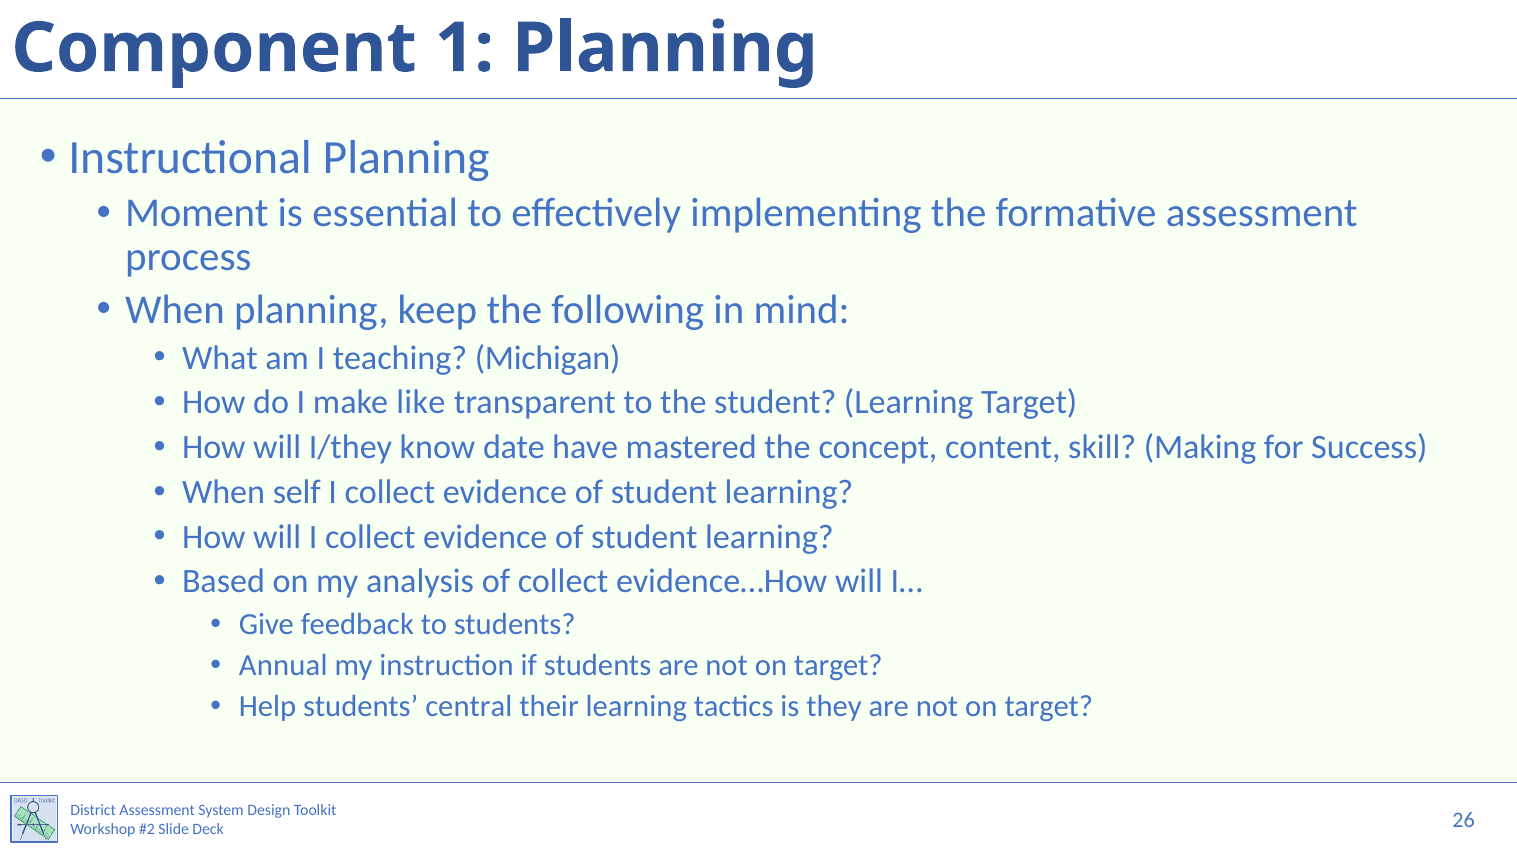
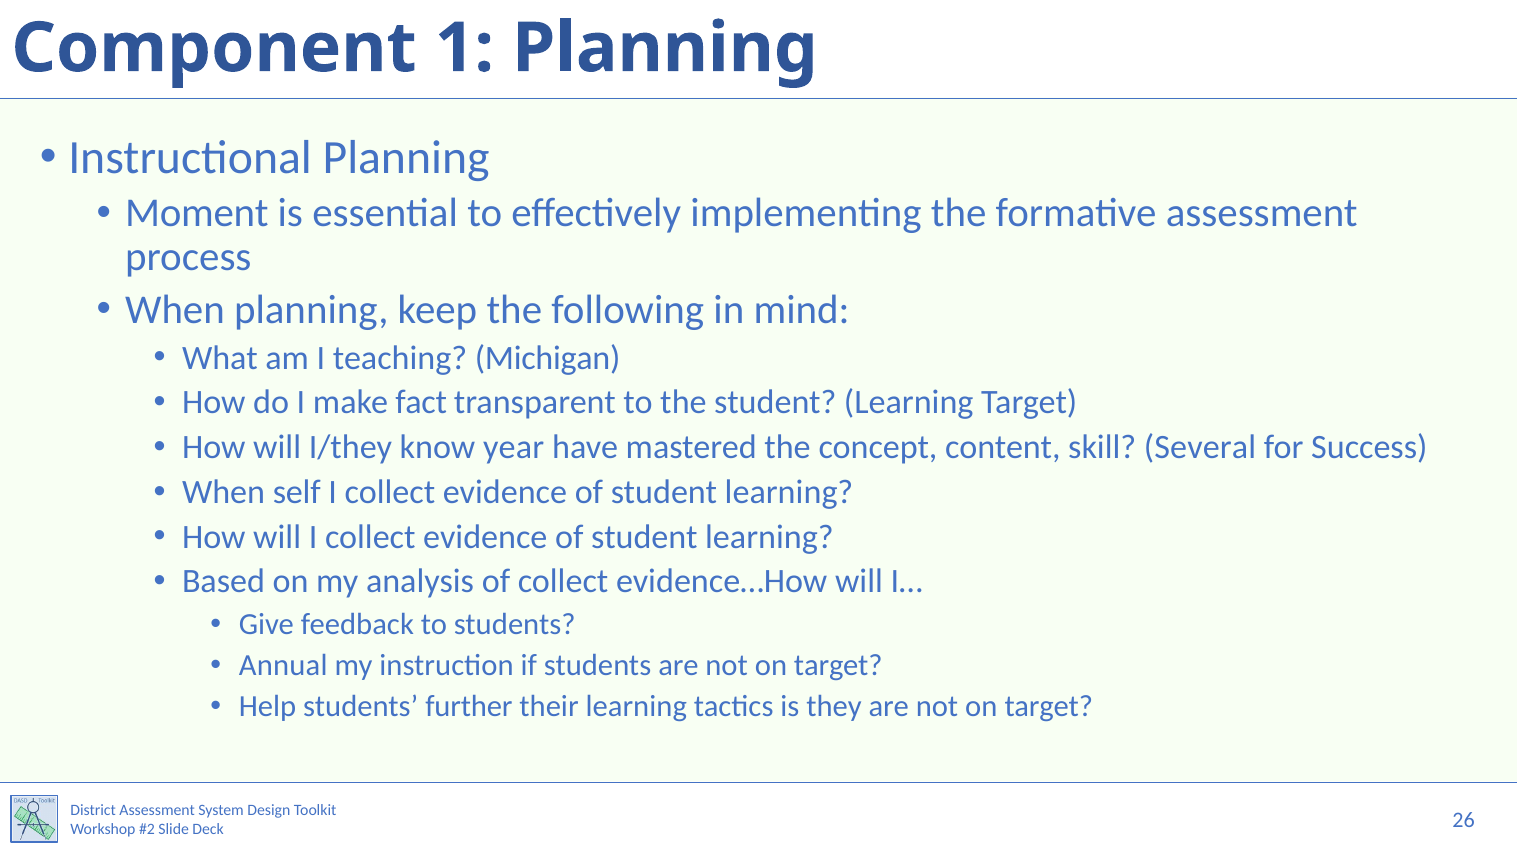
like: like -> fact
date: date -> year
Making: Making -> Several
central: central -> further
